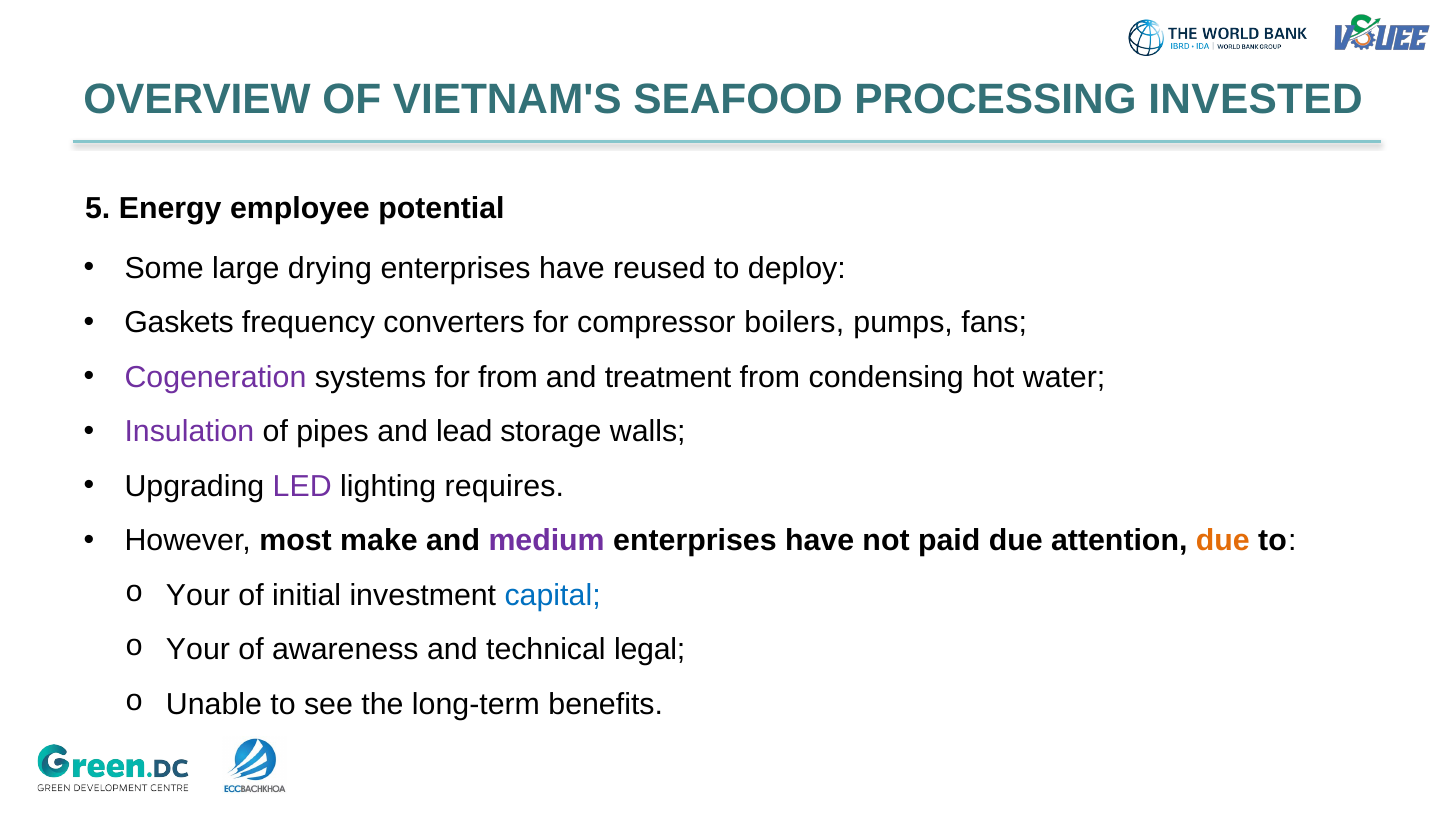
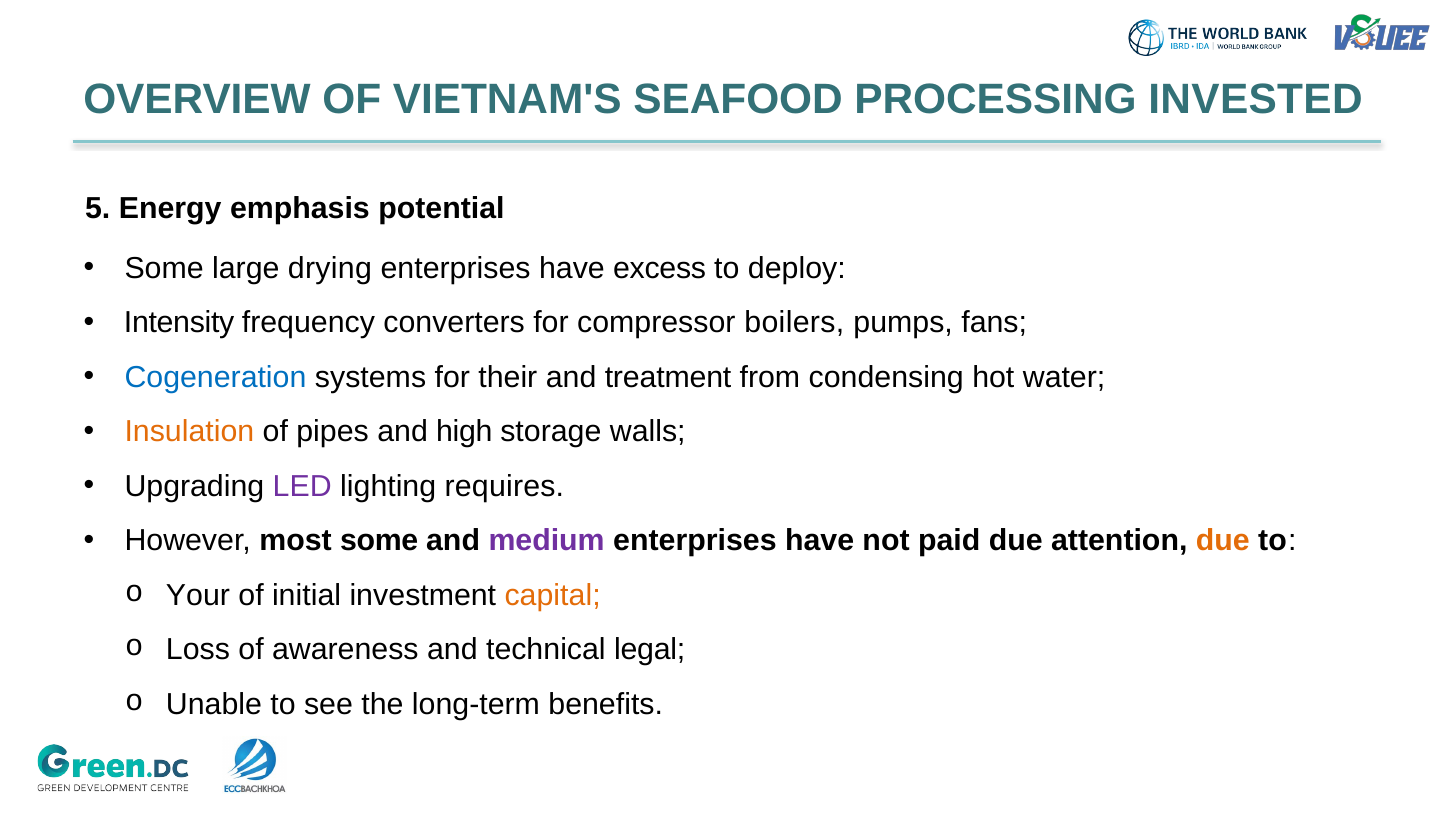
employee: employee -> emphasis
reused: reused -> excess
Gaskets: Gaskets -> Intensity
Cogeneration colour: purple -> blue
for from: from -> their
Insulation colour: purple -> orange
lead: lead -> high
most make: make -> some
capital colour: blue -> orange
Your at (198, 650): Your -> Loss
